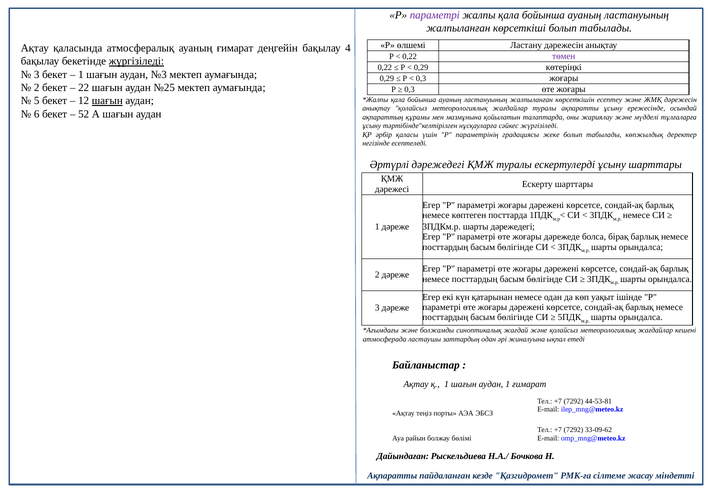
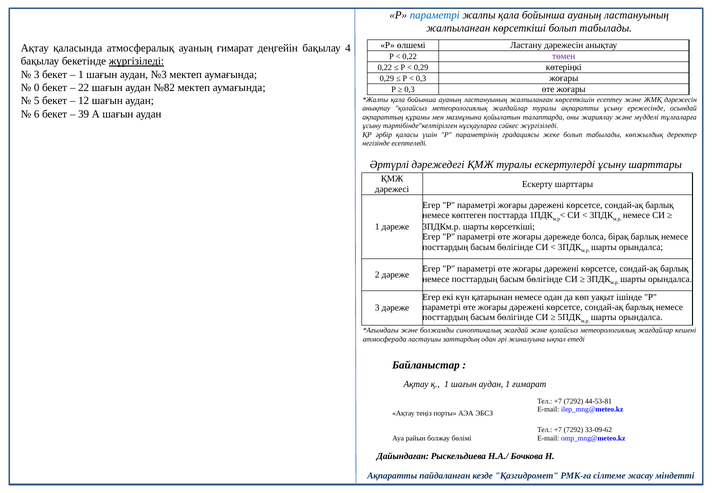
параметрі at (435, 15) colour: purple -> blue
2 at (37, 88): 2 -> 0
№25: №25 -> №82
шағын at (107, 101) underline: present -> none
52: 52 -> 39
шарты дәрежедегі: дәрежедегі -> көрсеткіші
